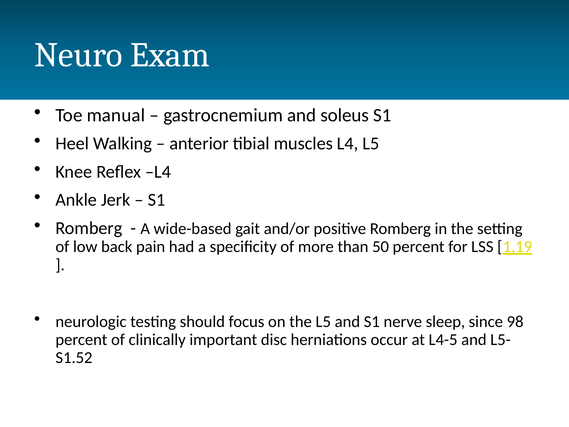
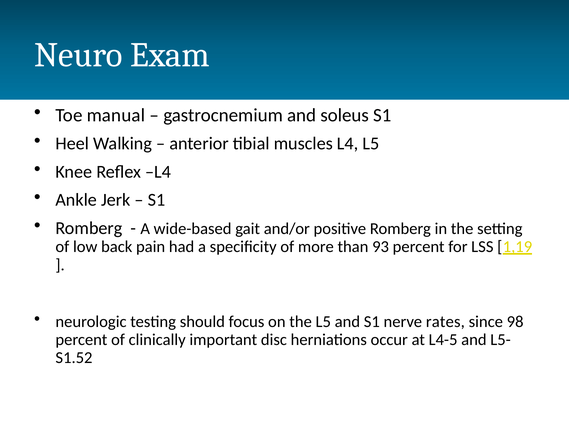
50: 50 -> 93
sleep: sleep -> rates
